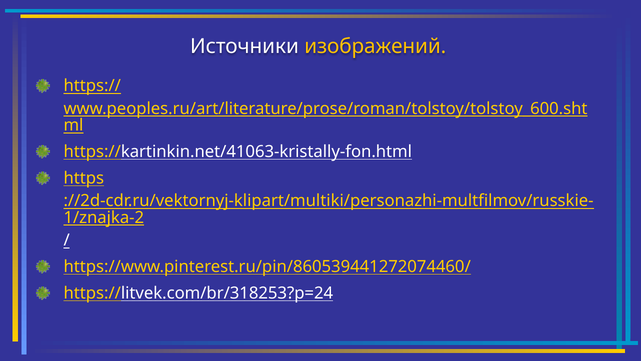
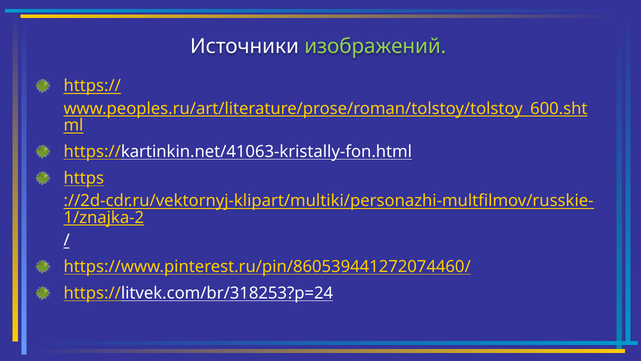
изображений colour: yellow -> light green
